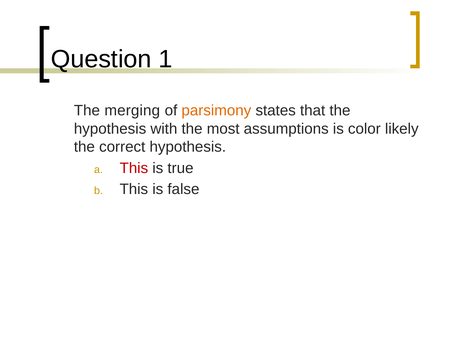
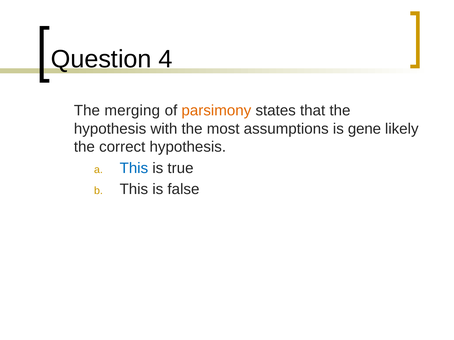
1: 1 -> 4
color: color -> gene
This at (134, 168) colour: red -> blue
